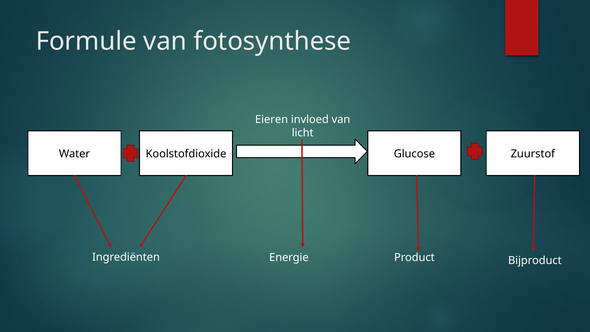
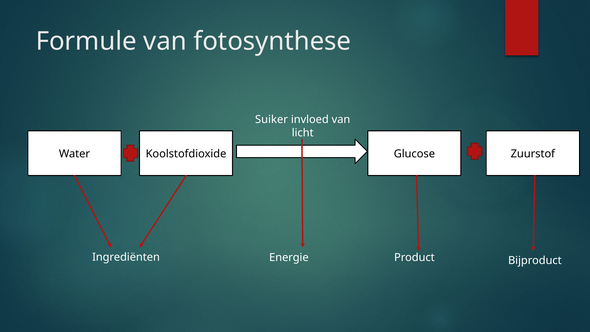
Eieren: Eieren -> Suiker
